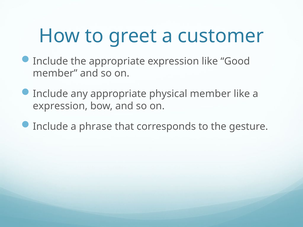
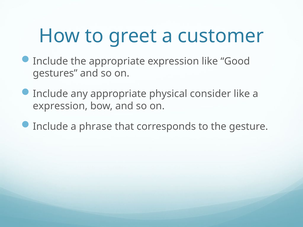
member at (55, 73): member -> gestures
physical member: member -> consider
